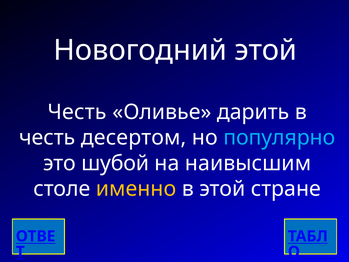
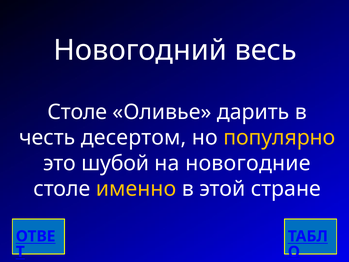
Новогодний этой: этой -> весь
Честь at (77, 112): Честь -> Столе
популярно colour: light blue -> yellow
наивысшим: наивысшим -> новогодние
